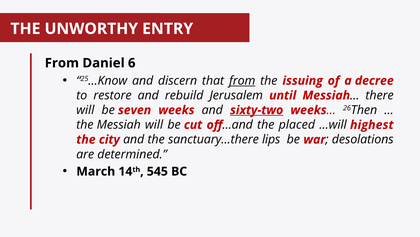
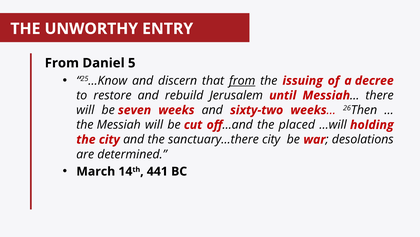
6: 6 -> 5
sixty-two underline: present -> none
highest: highest -> holding
sanctuary…there lips: lips -> city
545: 545 -> 441
